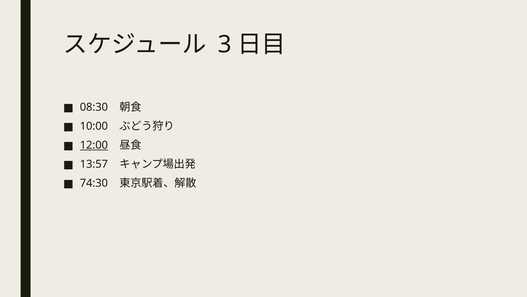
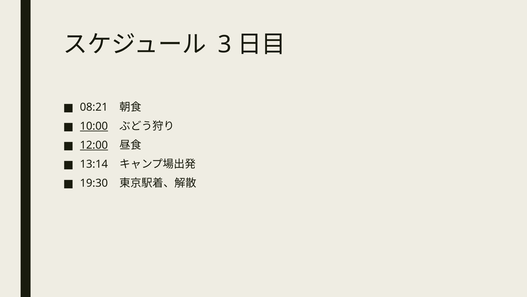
08:30: 08:30 -> 08:21
10:00 underline: none -> present
13:57: 13:57 -> 13:14
74:30: 74:30 -> 19:30
